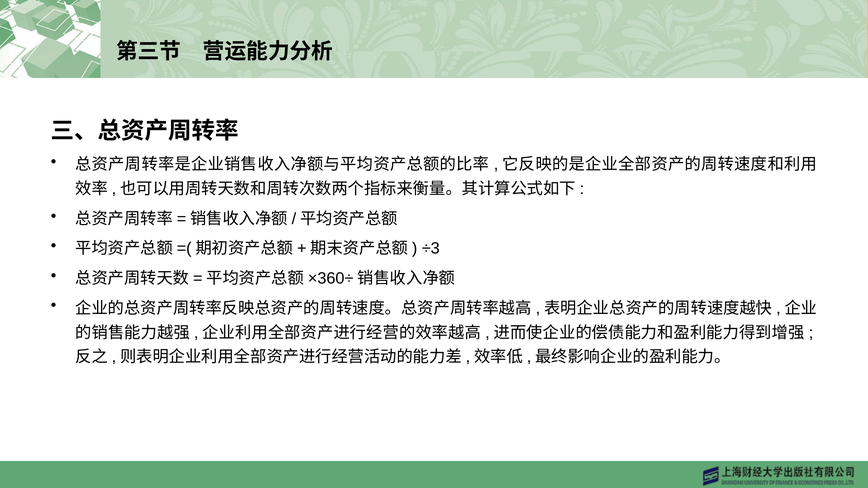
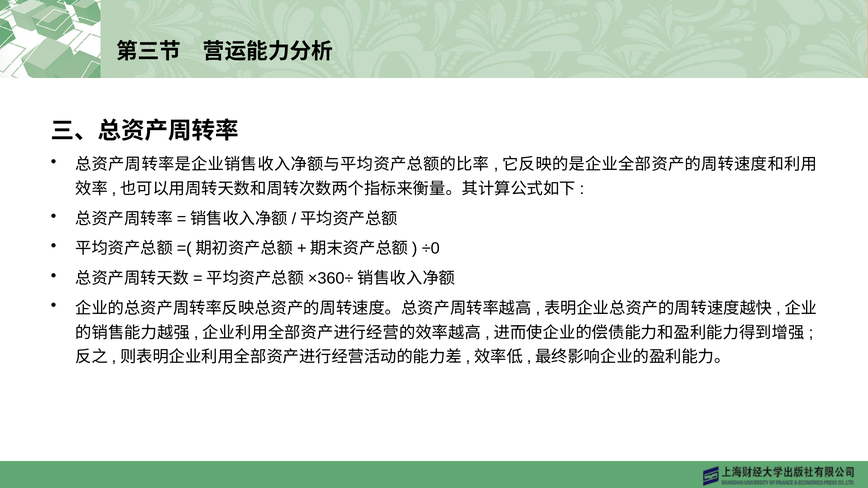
÷3: ÷3 -> ÷0
